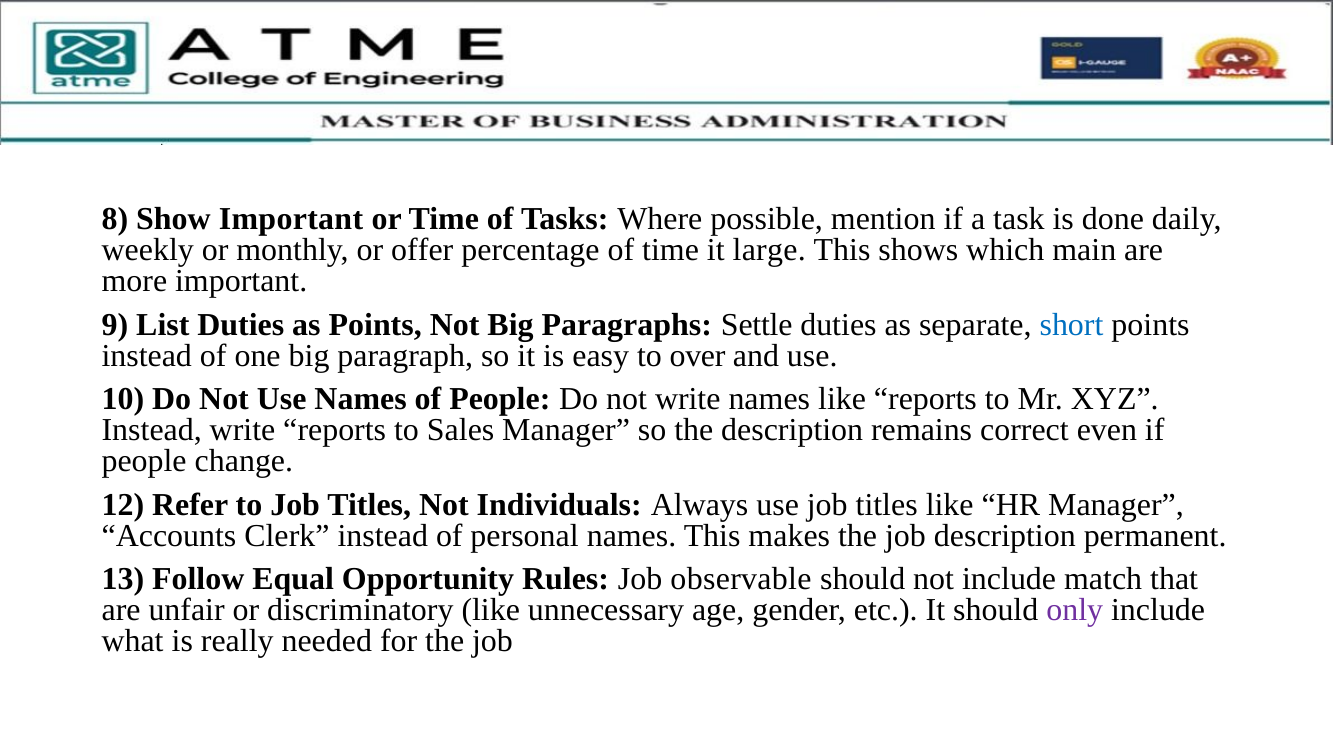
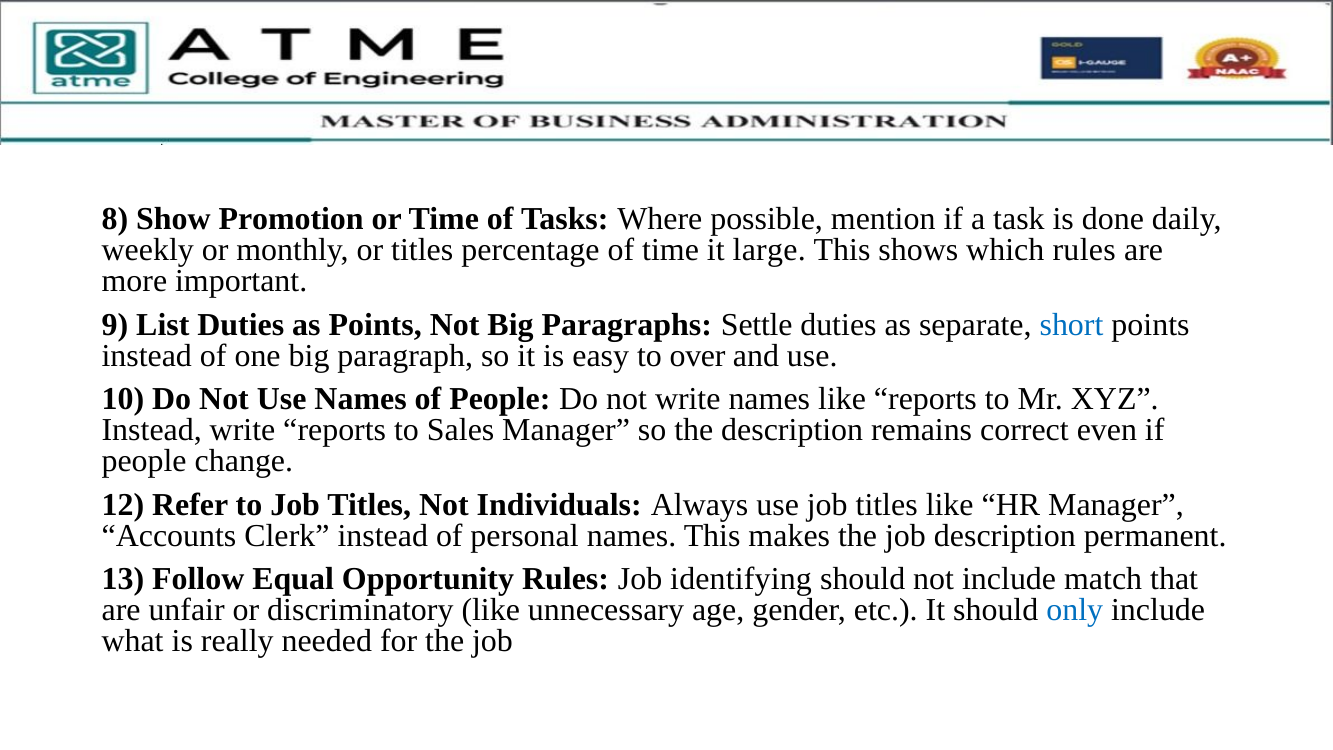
Show Important: Important -> Promotion
or offer: offer -> titles
which main: main -> rules
observable: observable -> identifying
only colour: purple -> blue
